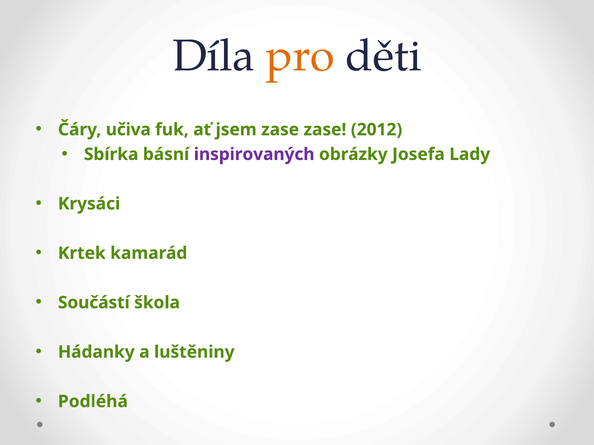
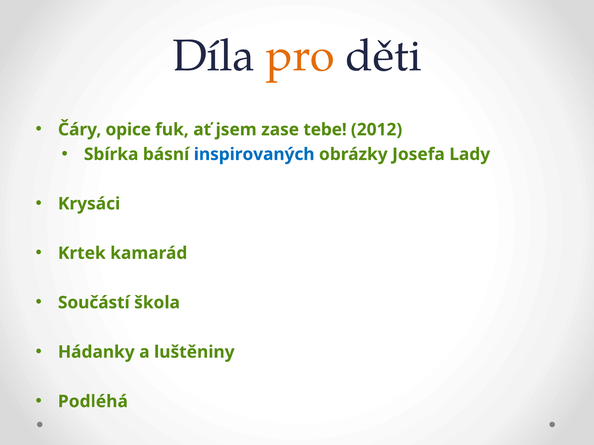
učiva: učiva -> opice
zase zase: zase -> tebe
inspirovaných colour: purple -> blue
